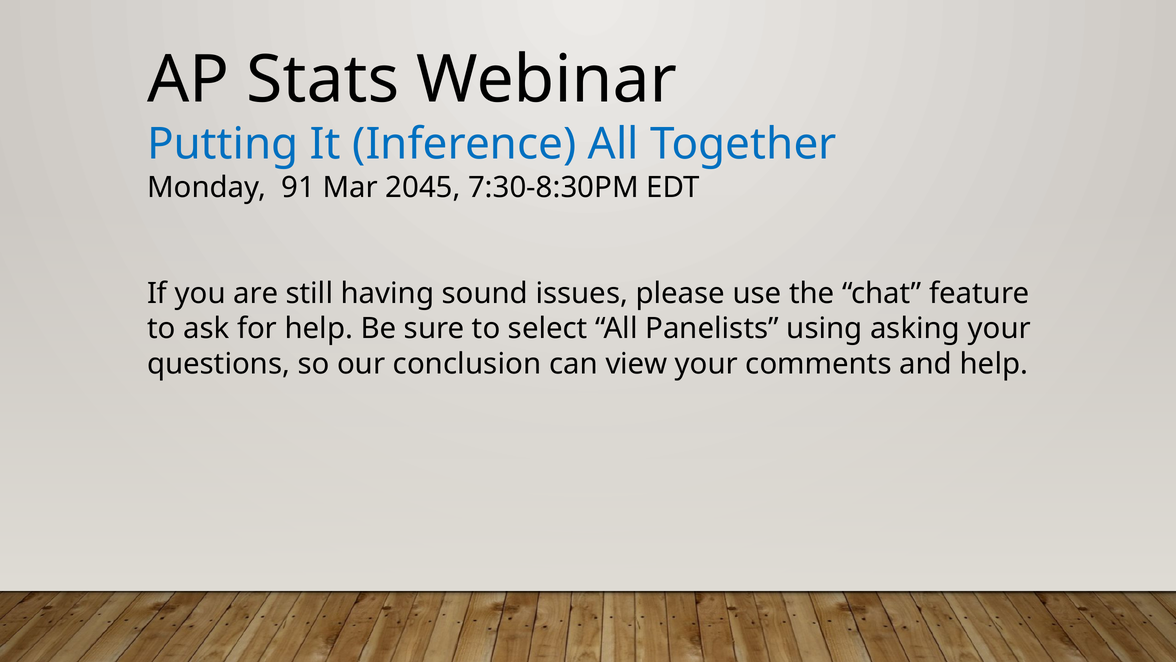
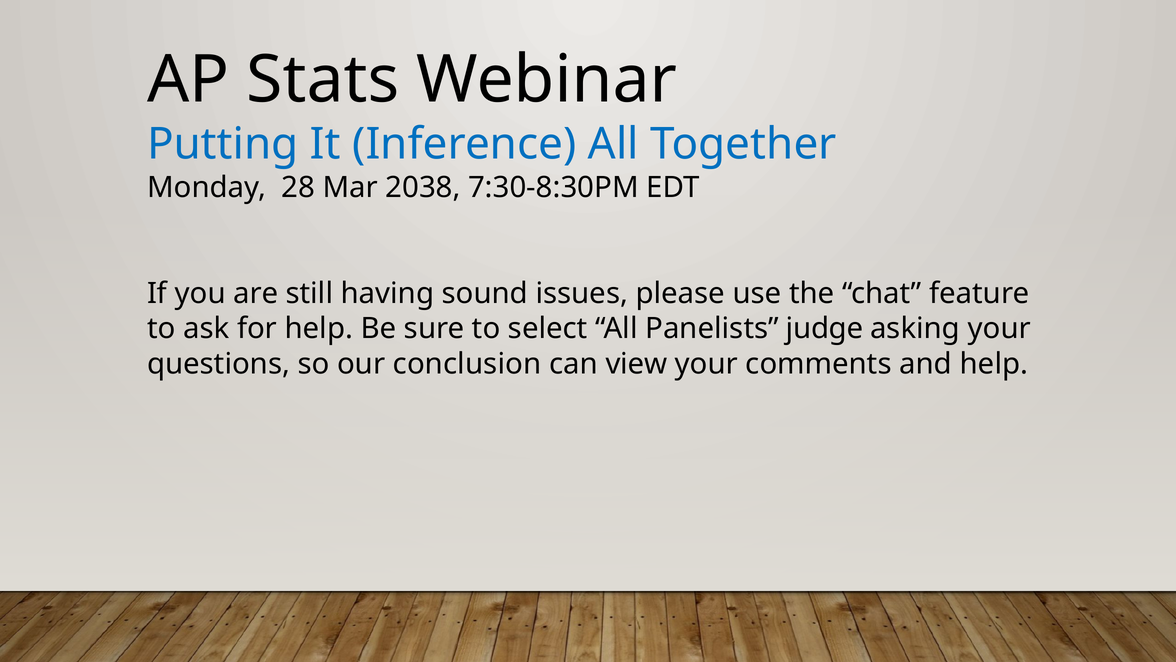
91: 91 -> 28
2045: 2045 -> 2038
using: using -> judge
